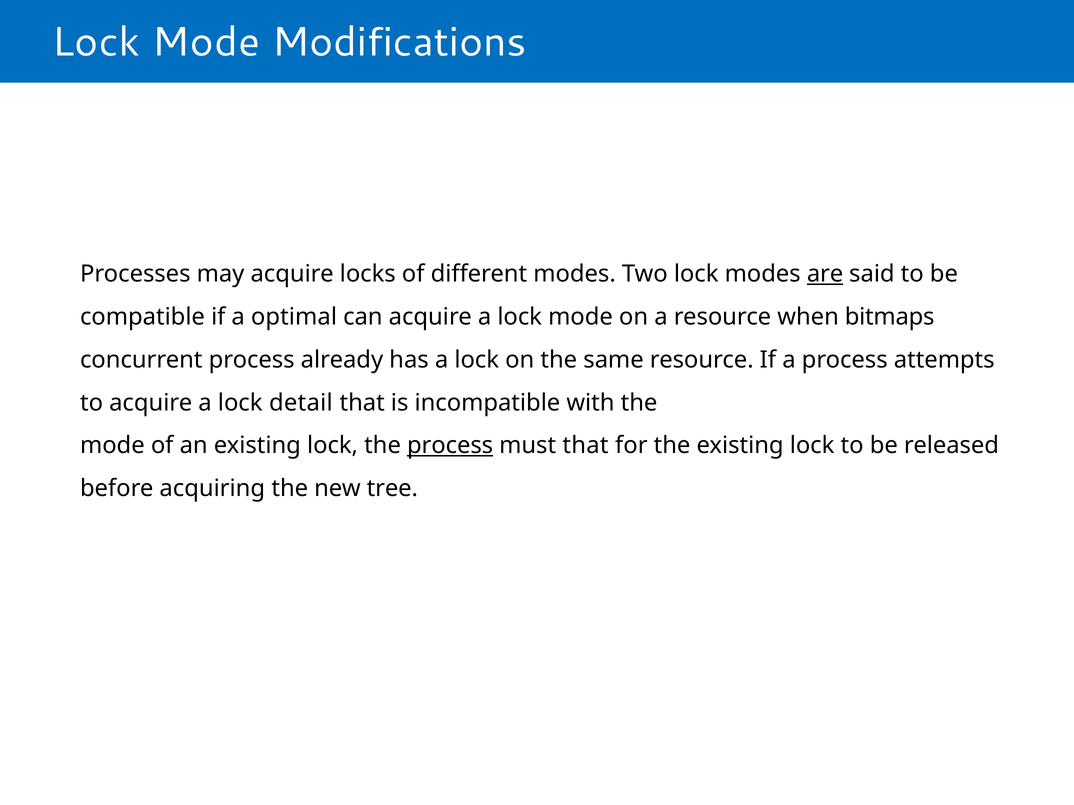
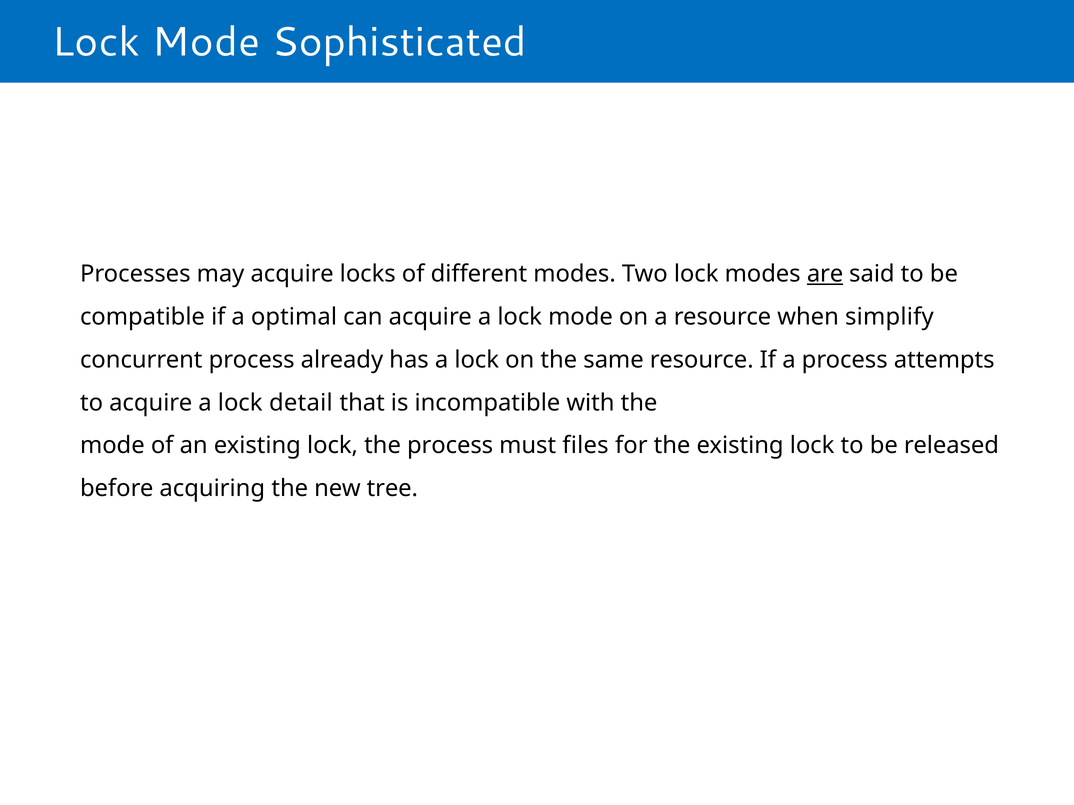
Modifications: Modifications -> Sophisticated
bitmaps: bitmaps -> simplify
process at (450, 446) underline: present -> none
must that: that -> files
